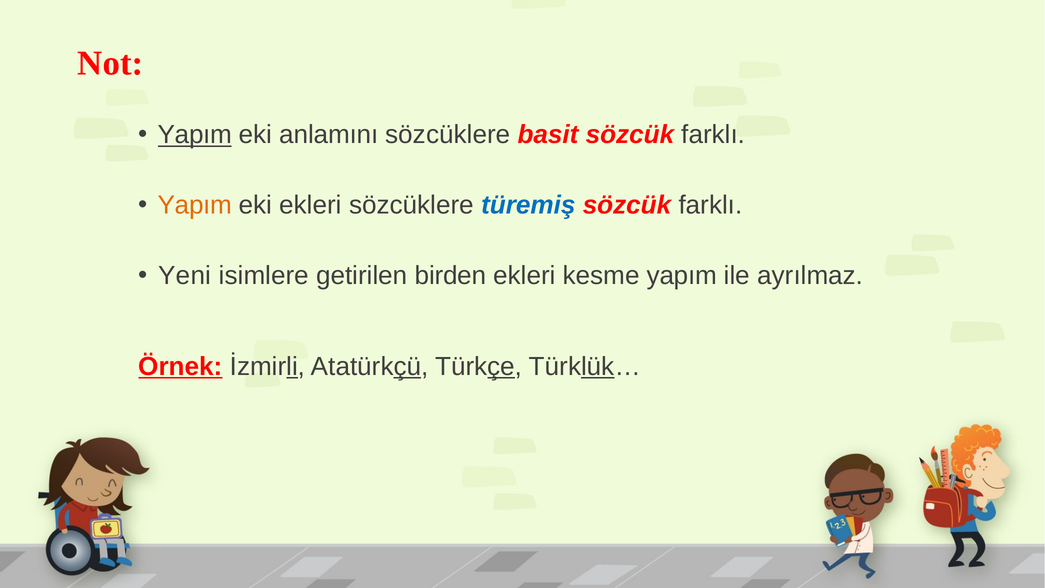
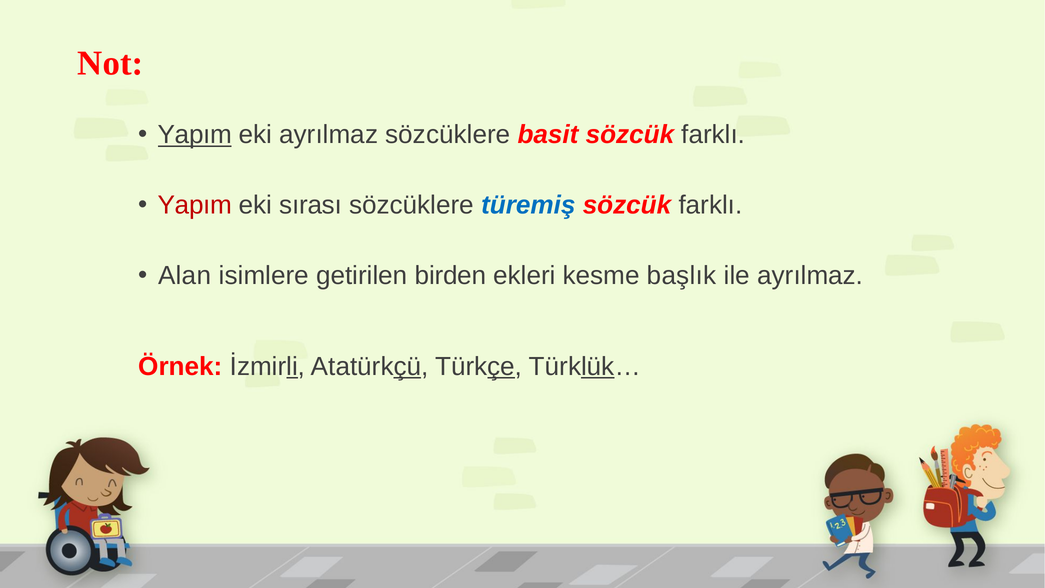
eki anlamını: anlamını -> ayrılmaz
Yapım at (195, 205) colour: orange -> red
eki ekleri: ekleri -> sırası
Yeni: Yeni -> Alan
kesme yapım: yapım -> başlık
Örnek underline: present -> none
